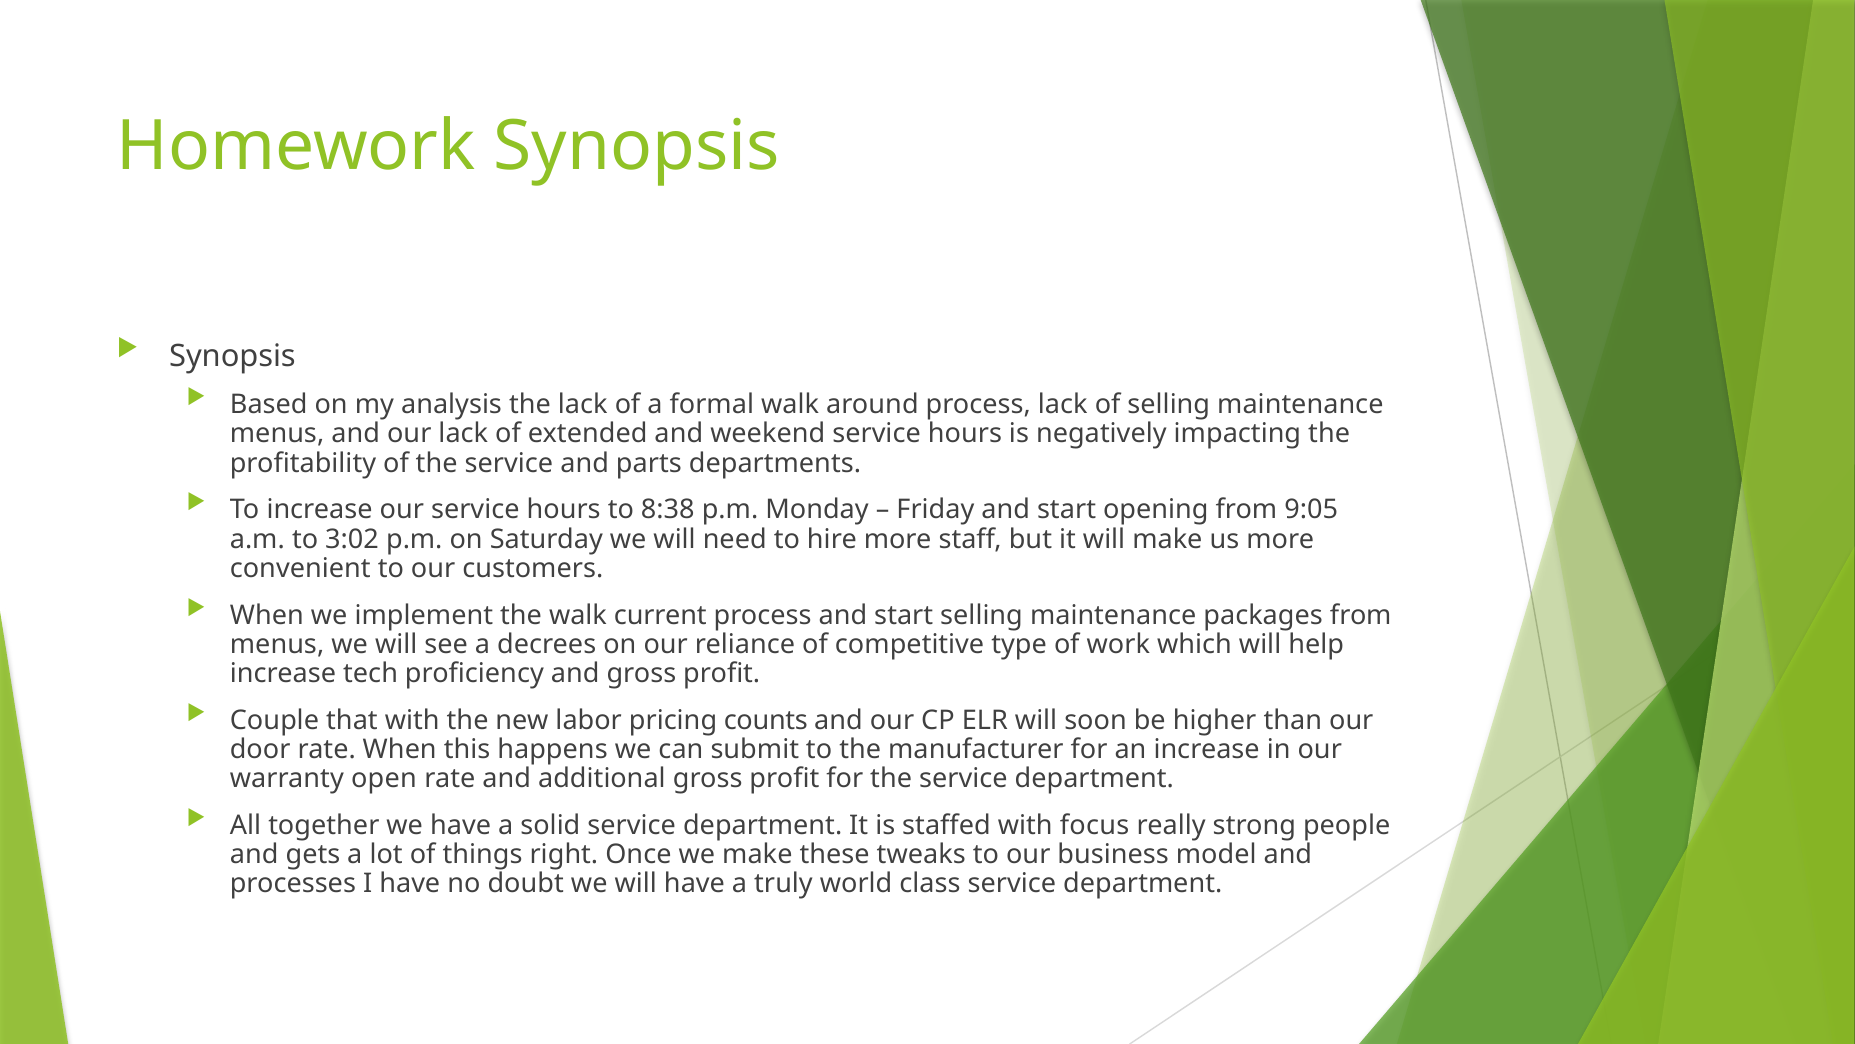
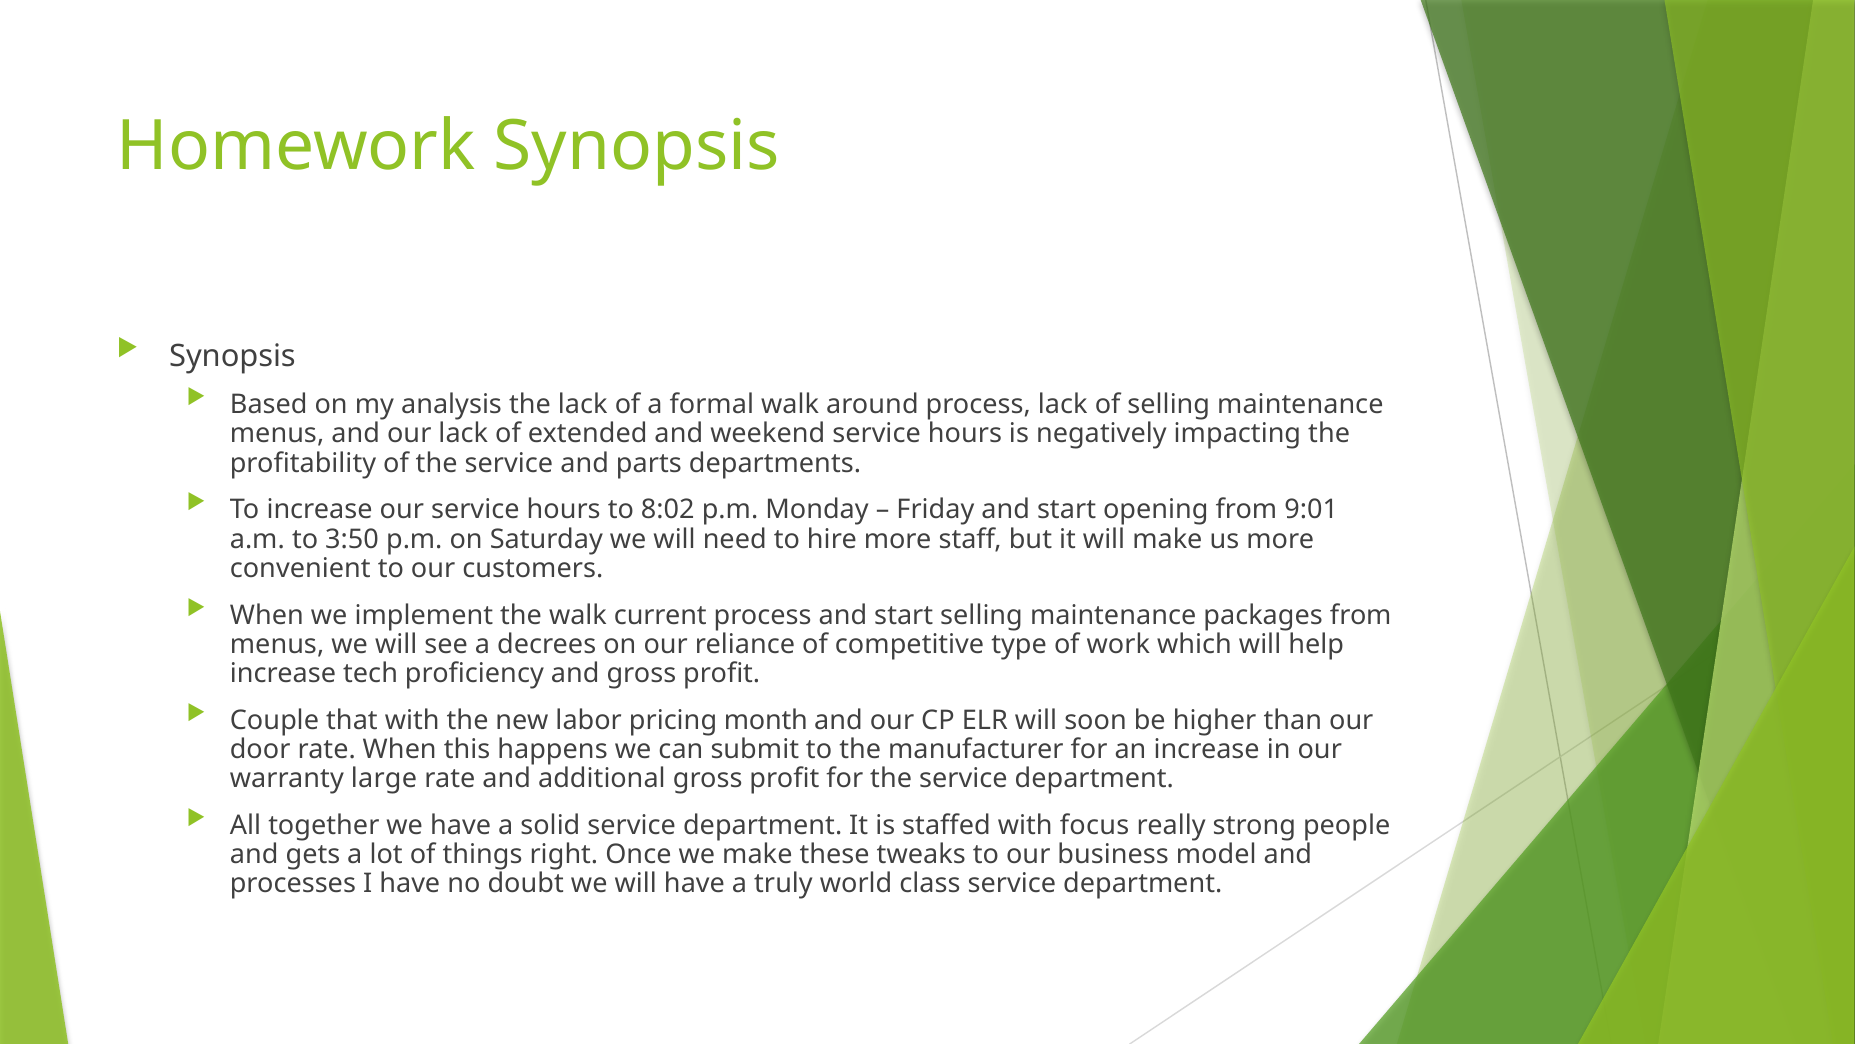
8:38: 8:38 -> 8:02
9:05: 9:05 -> 9:01
3:02: 3:02 -> 3:50
counts: counts -> month
open: open -> large
